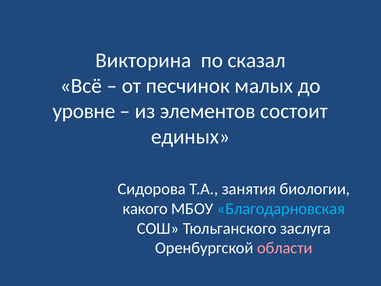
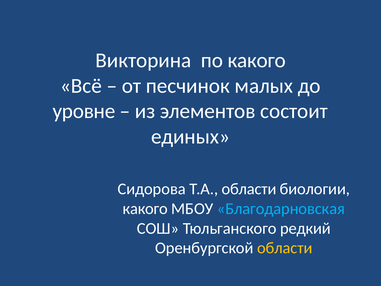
по сказал: сказал -> какого
Т.А занятия: занятия -> области
заслуга: заслуга -> редкий
области at (285, 248) colour: pink -> yellow
